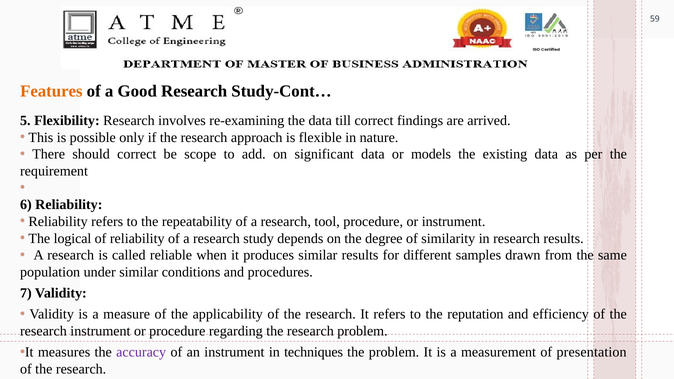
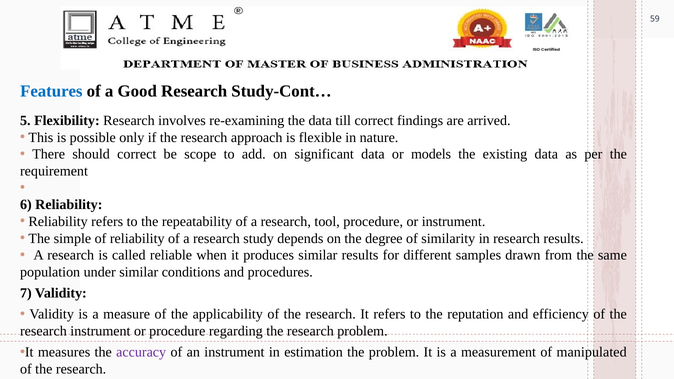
Features colour: orange -> blue
logical: logical -> simple
techniques: techniques -> estimation
presentation: presentation -> manipulated
